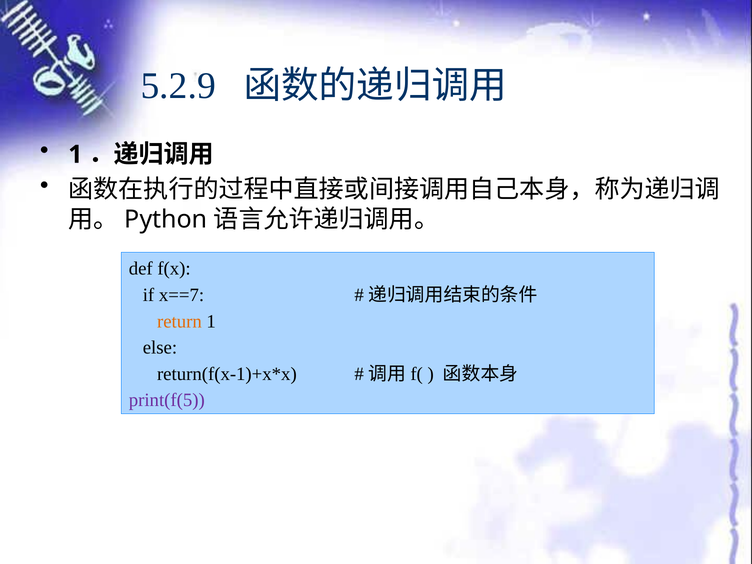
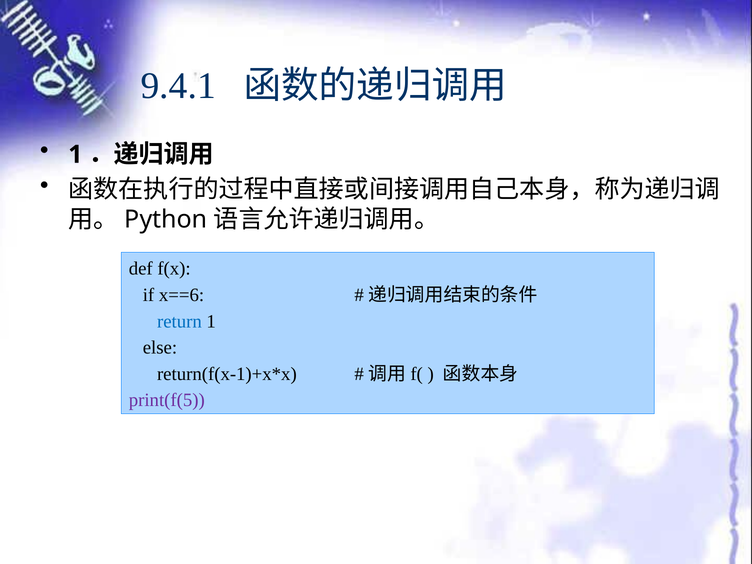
5.2.9: 5.2.9 -> 9.4.1
x==7: x==7 -> x==6
return colour: orange -> blue
